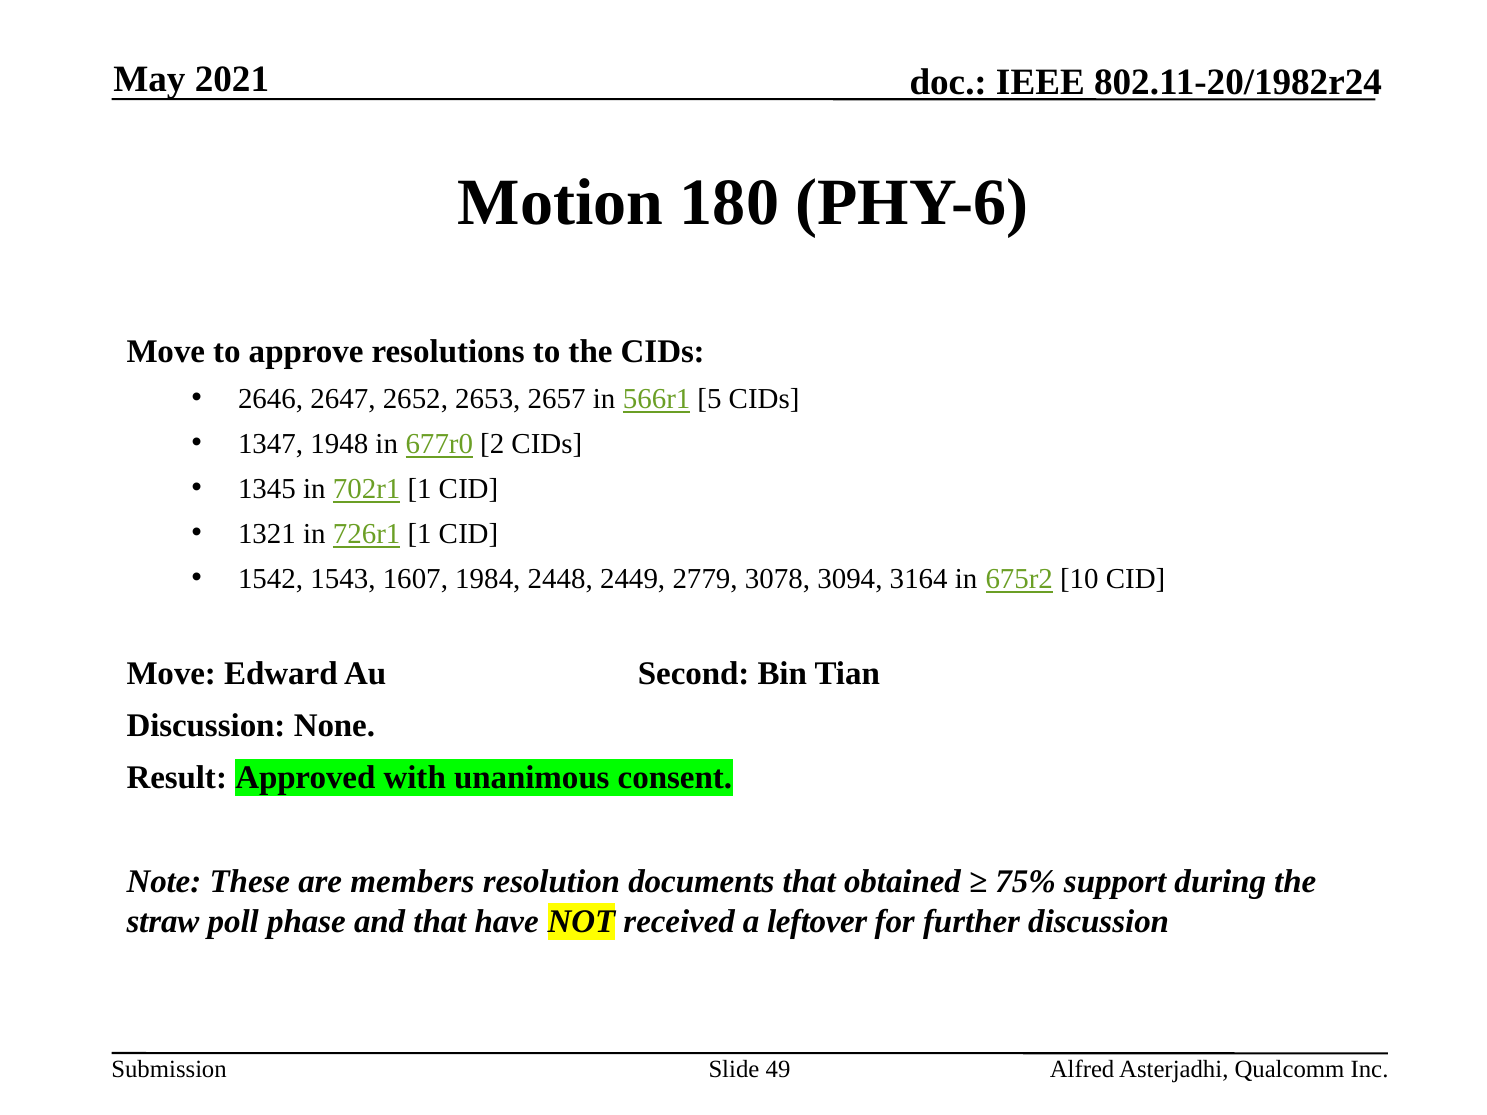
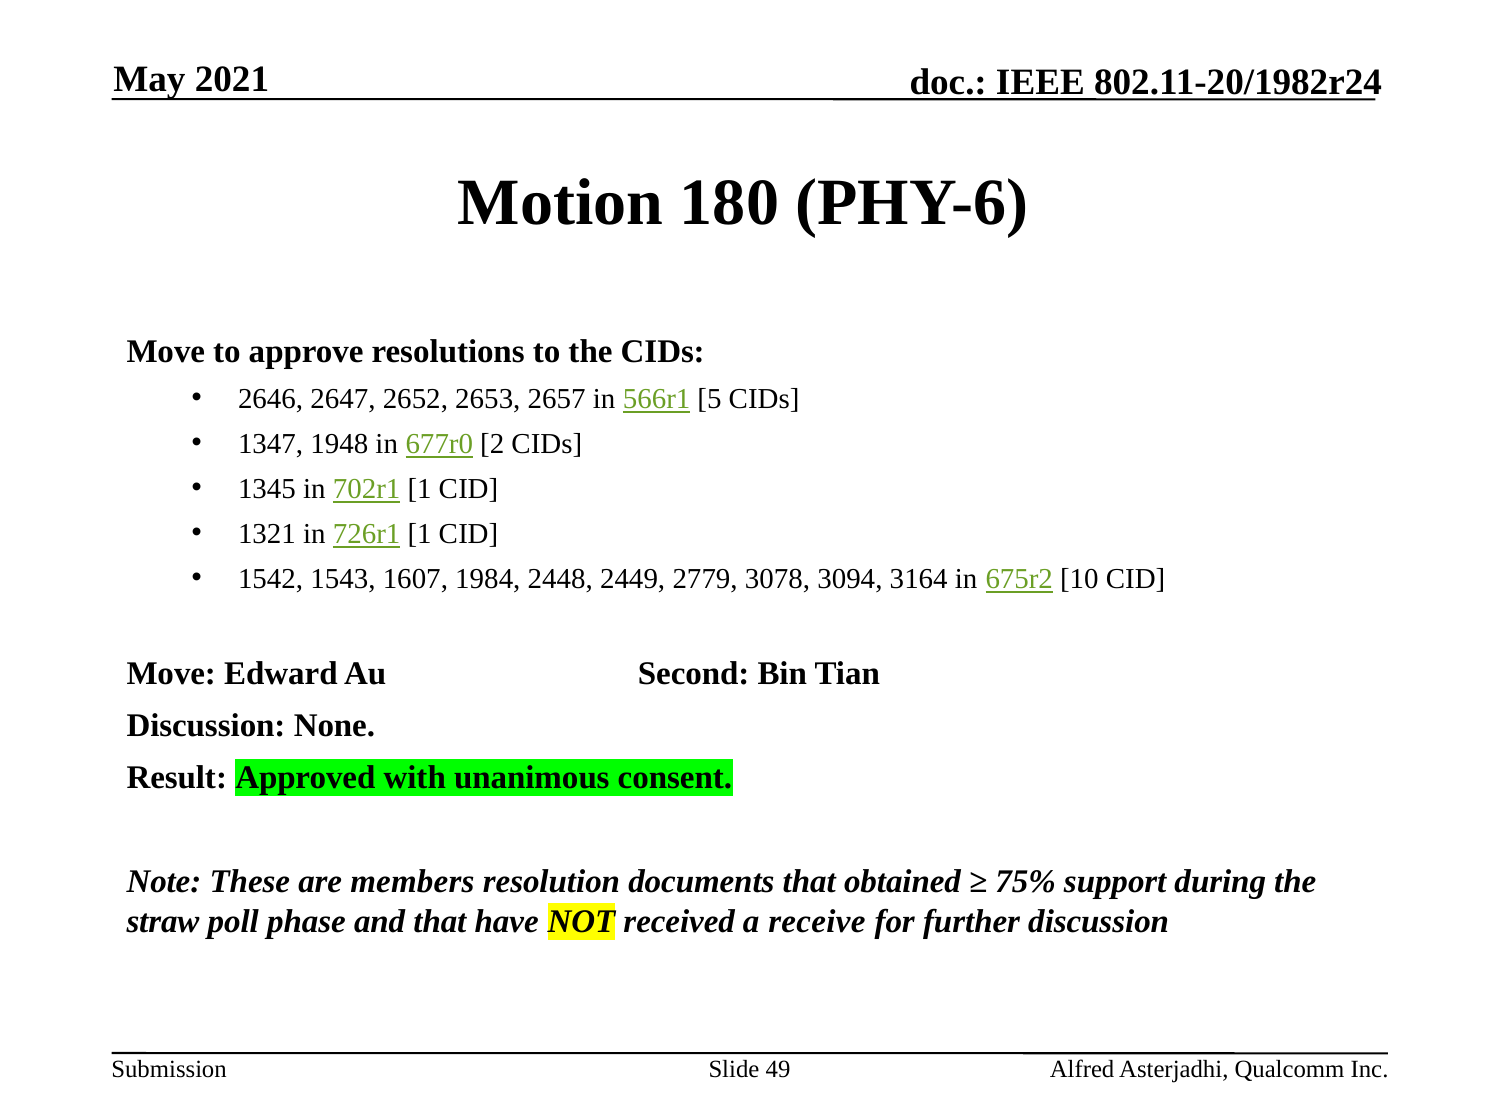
leftover: leftover -> receive
